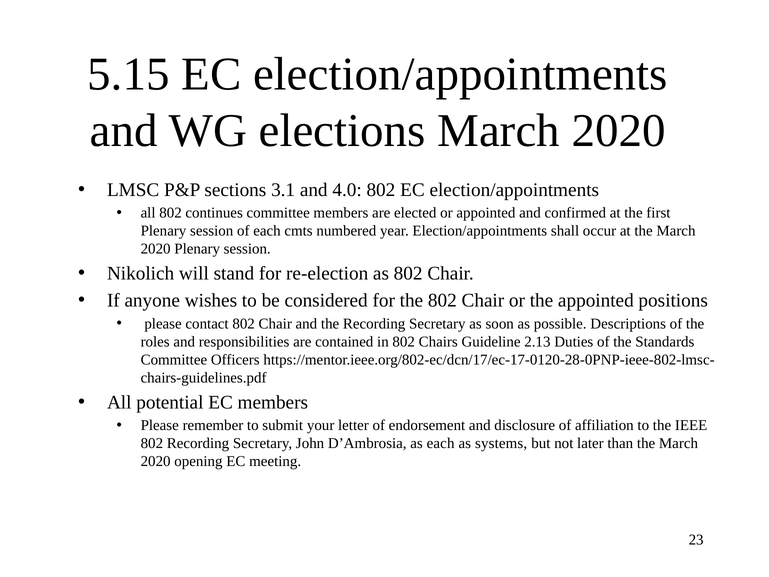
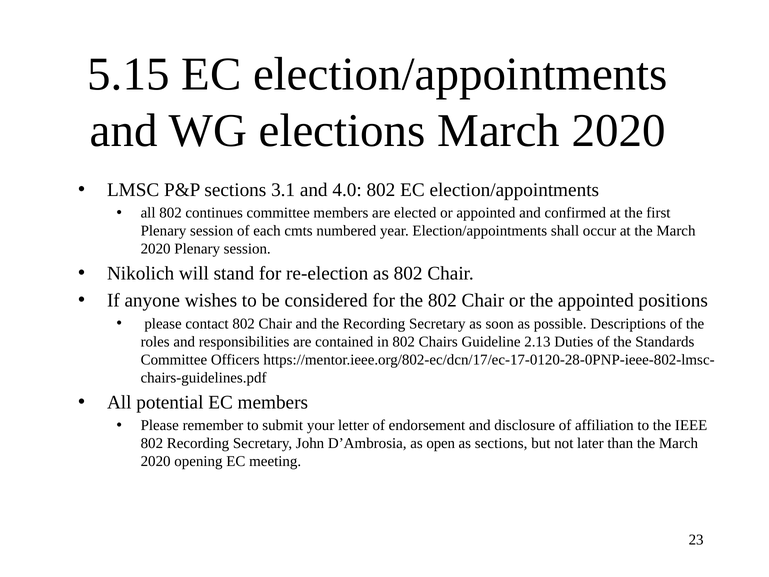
as each: each -> open
as systems: systems -> sections
